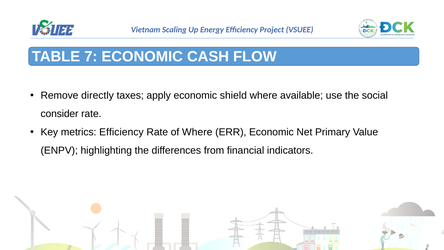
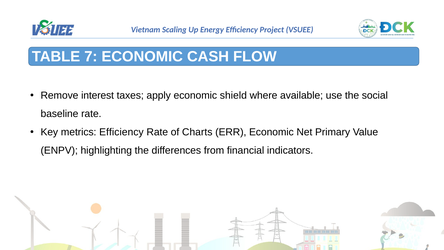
directly: directly -> interest
consider: consider -> baseline
of Where: Where -> Charts
